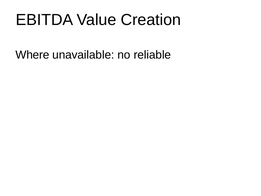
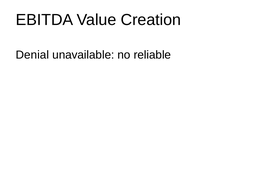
Where: Where -> Denial
